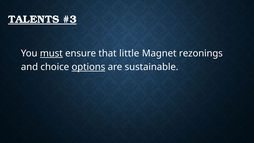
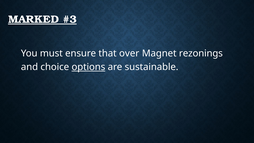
TALENTS: TALENTS -> MARKED
must underline: present -> none
little: little -> over
